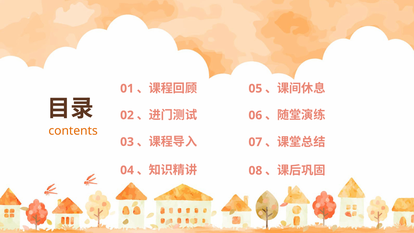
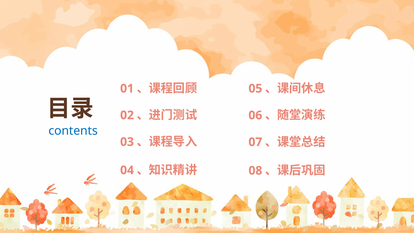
contents colour: orange -> blue
